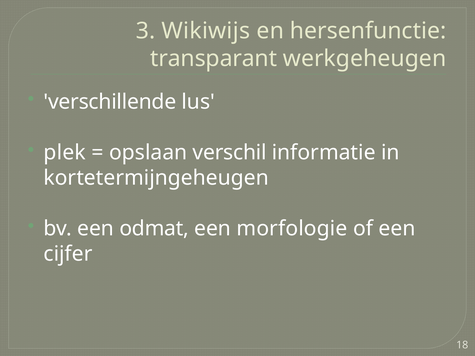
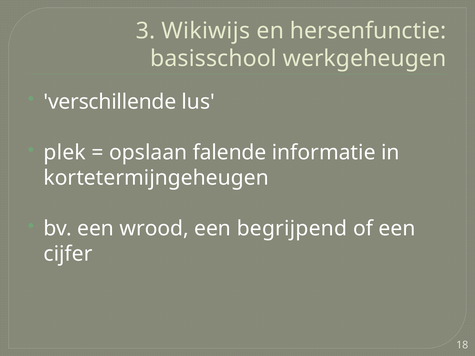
transparant: transparant -> basisschool
verschil: verschil -> falende
odmat: odmat -> wrood
morfologie: morfologie -> begrijpend
